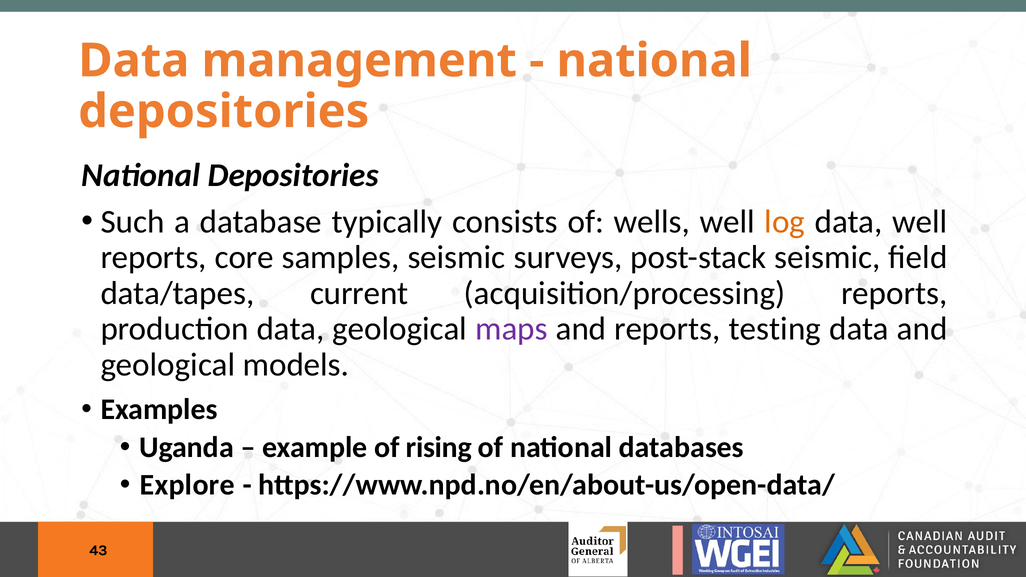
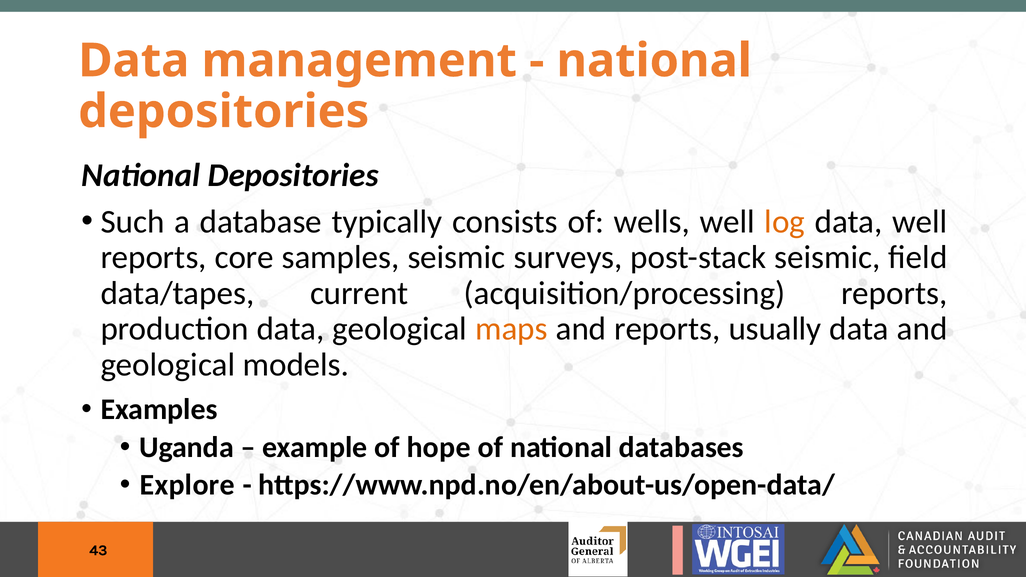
maps colour: purple -> orange
testing: testing -> usually
rising: rising -> hope
